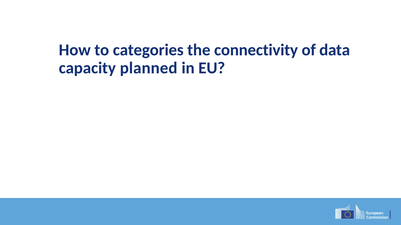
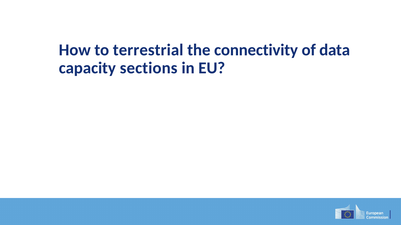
categories: categories -> terrestrial
planned: planned -> sections
